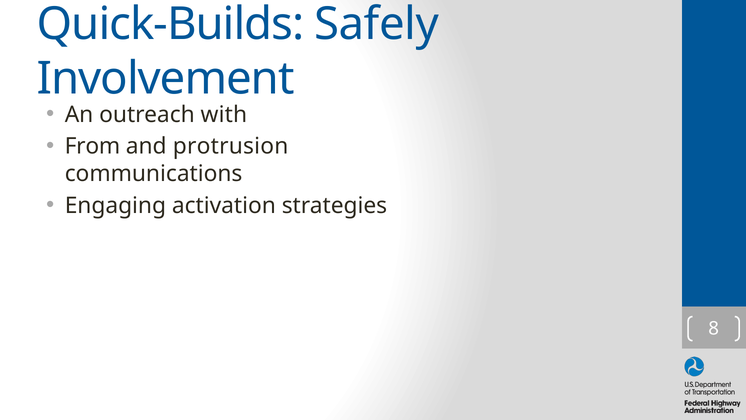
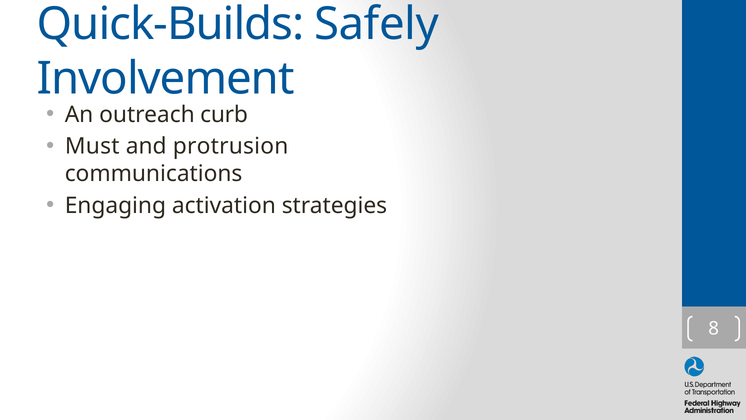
with: with -> curb
From: From -> Must
